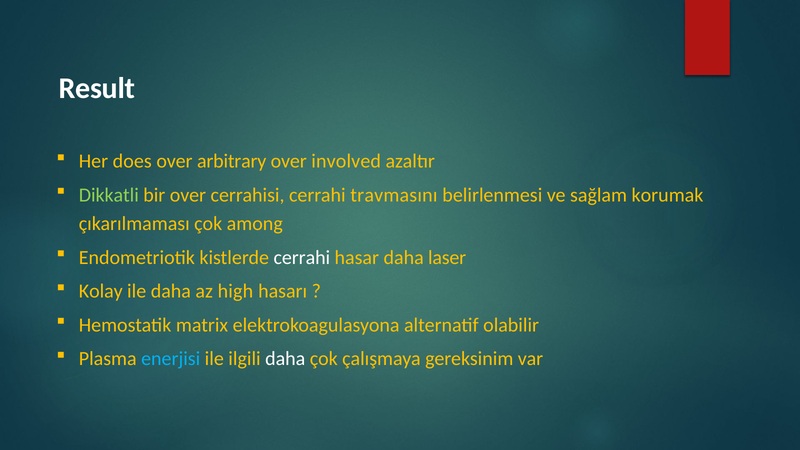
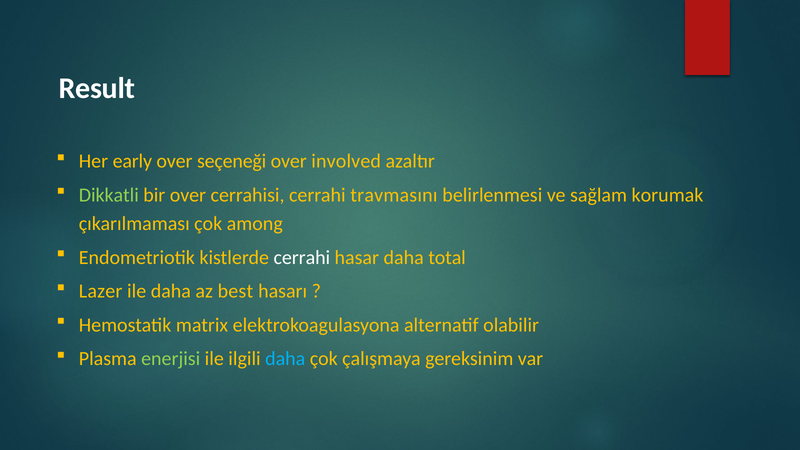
does: does -> early
arbitrary: arbitrary -> seçeneği
laser: laser -> total
Kolay: Kolay -> Lazer
high: high -> best
enerjisi colour: light blue -> light green
daha at (285, 359) colour: white -> light blue
